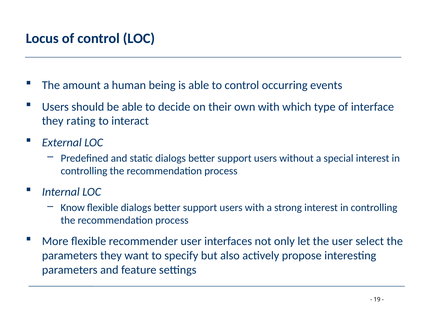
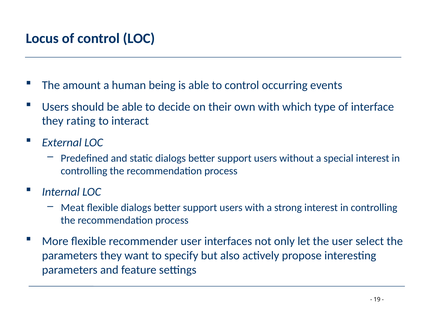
Know: Know -> Meat
